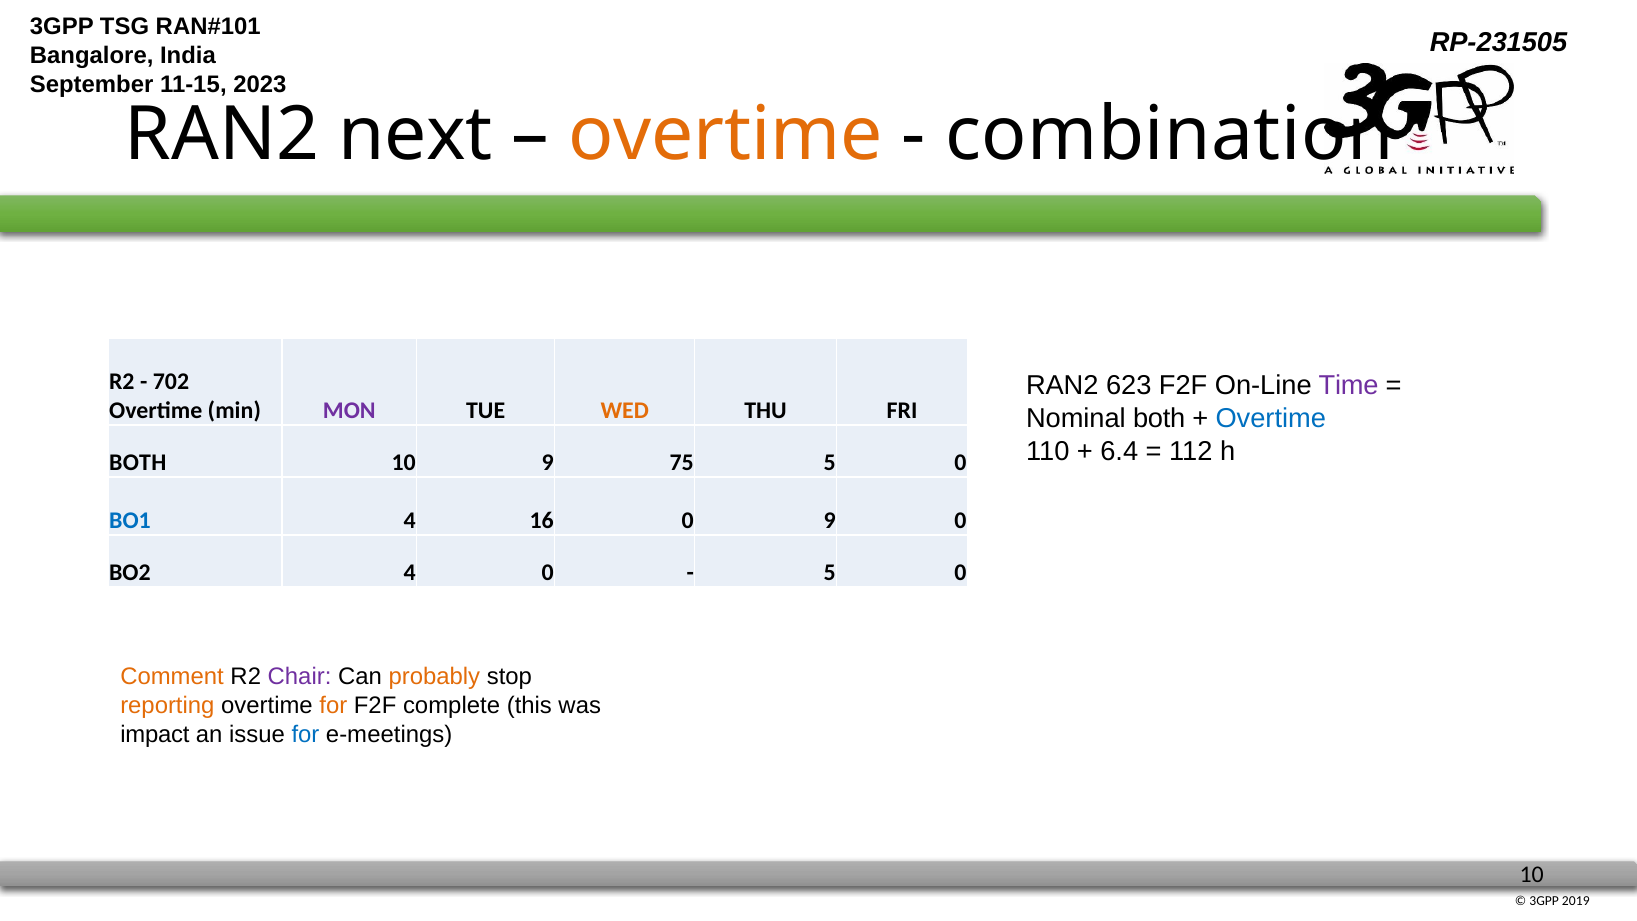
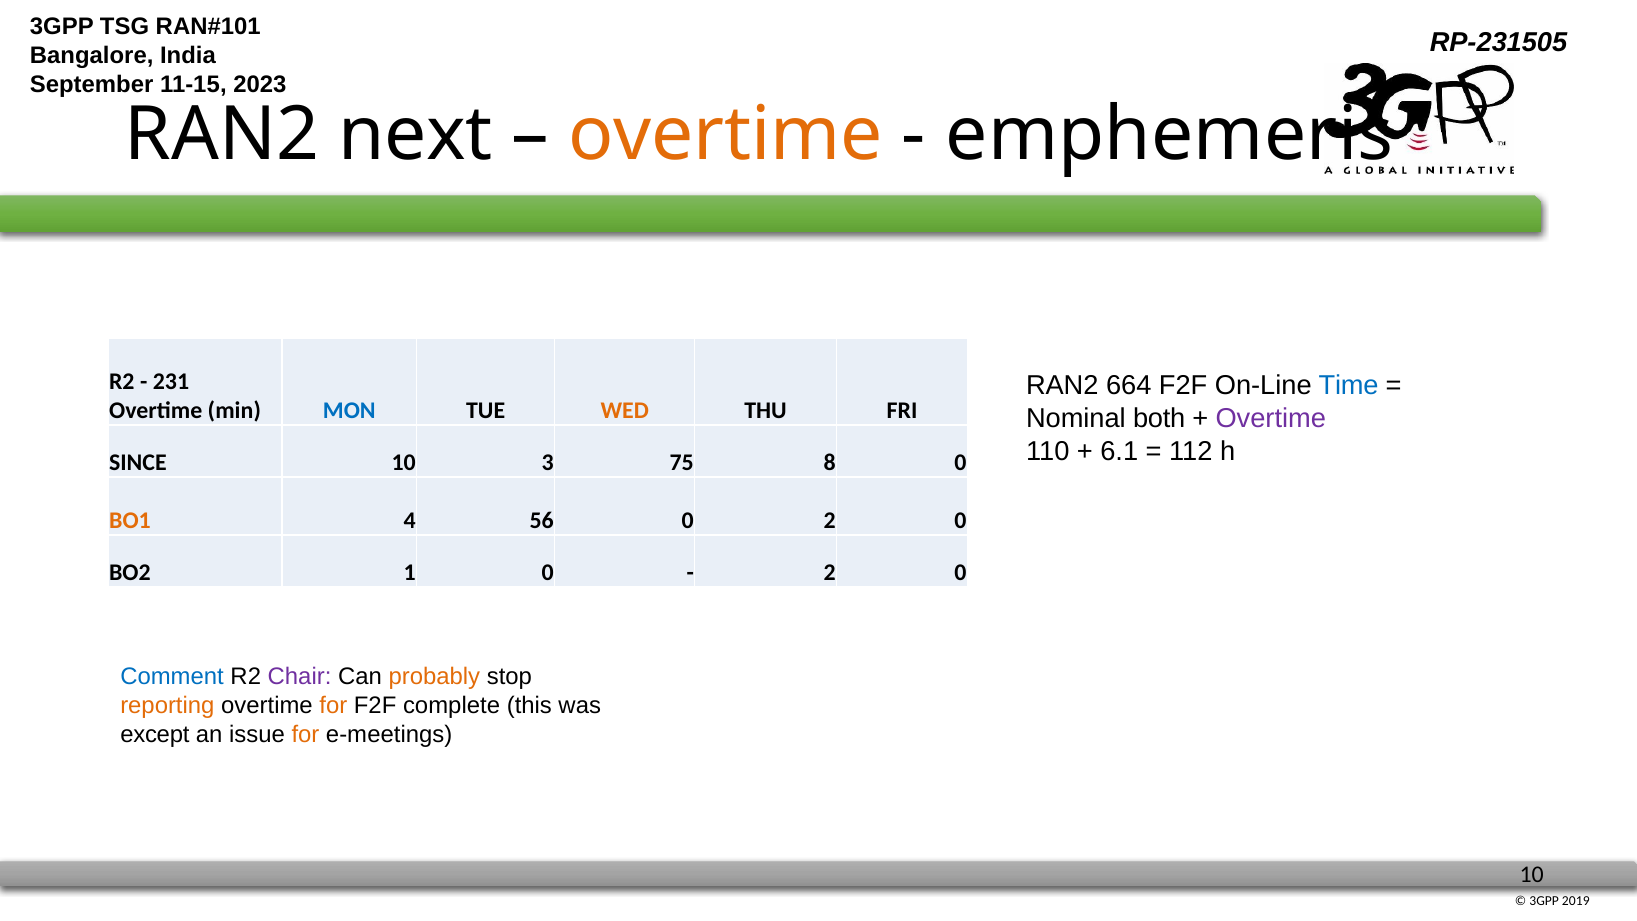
combination: combination -> emphemeris
702: 702 -> 231
623: 623 -> 664
Time colour: purple -> blue
MON colour: purple -> blue
Overtime at (1271, 418) colour: blue -> purple
6.4: 6.4 -> 6.1
BOTH at (138, 463): BOTH -> SINCE
10 9: 9 -> 3
75 5: 5 -> 8
BO1 colour: blue -> orange
16: 16 -> 56
0 9: 9 -> 2
BO2 4: 4 -> 1
5 at (830, 572): 5 -> 2
Comment colour: orange -> blue
impact: impact -> except
for at (305, 734) colour: blue -> orange
